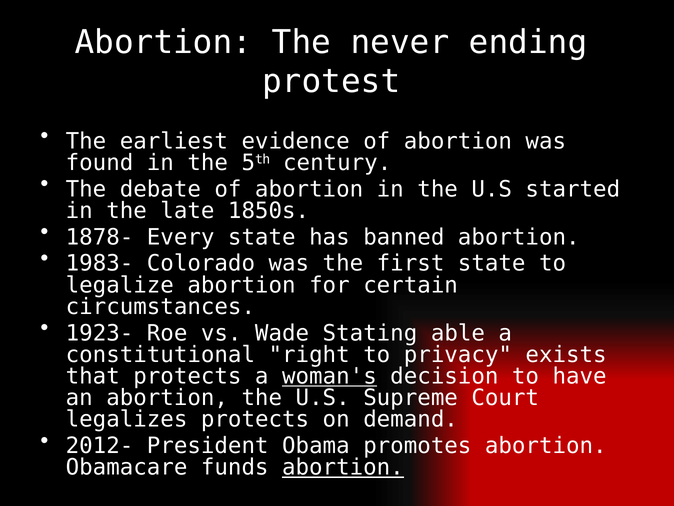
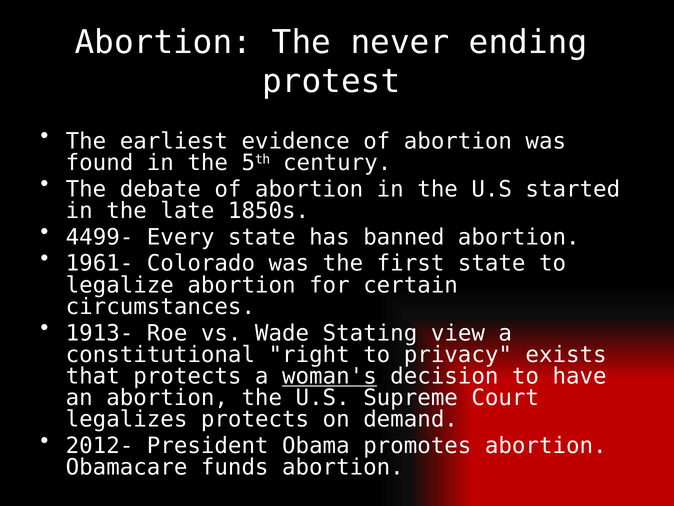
1878-: 1878- -> 4499-
1983-: 1983- -> 1961-
1923-: 1923- -> 1913-
able: able -> view
abortion at (343, 467) underline: present -> none
